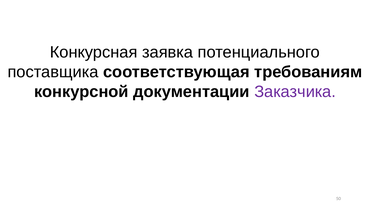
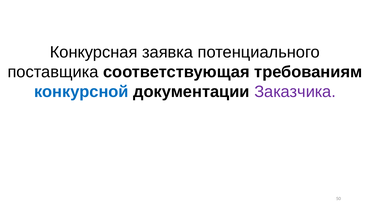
конкурсной colour: black -> blue
